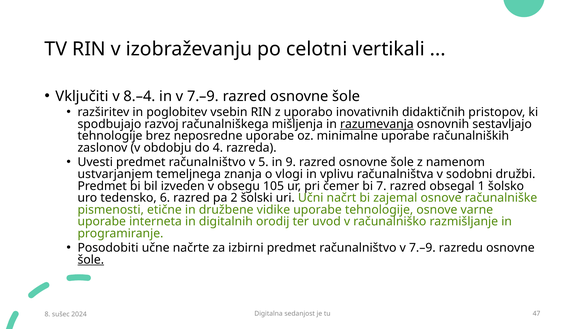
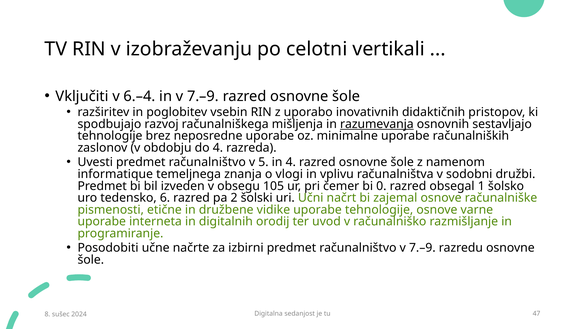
8.–4: 8.–4 -> 6.–4
in 9: 9 -> 4
ustvarjanjem: ustvarjanjem -> informatique
7: 7 -> 0
šole at (91, 260) underline: present -> none
